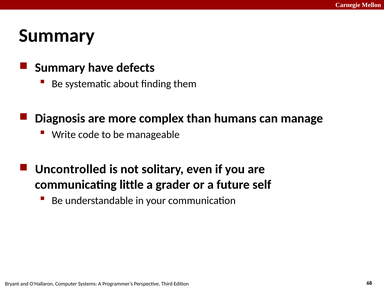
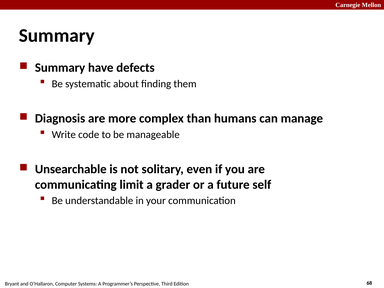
Uncontrolled: Uncontrolled -> Unsearchable
little: little -> limit
